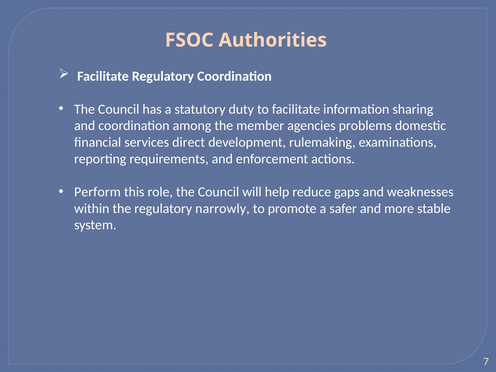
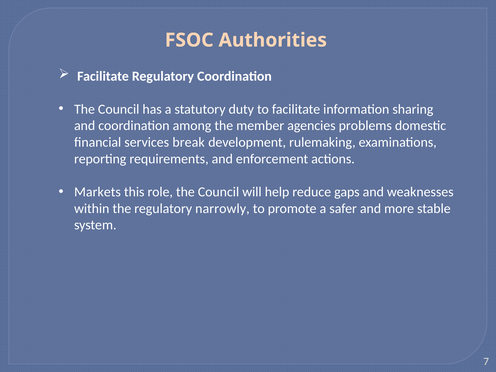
direct: direct -> break
Perform: Perform -> Markets
